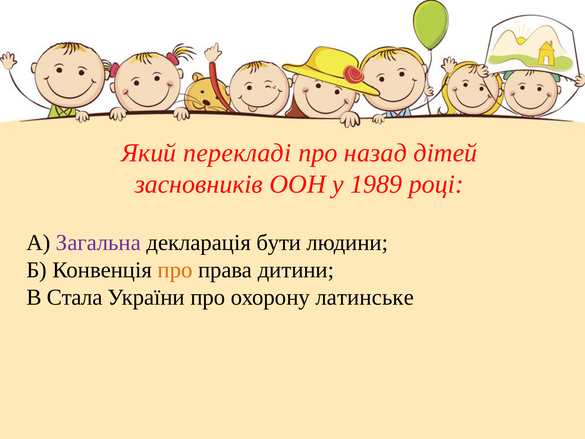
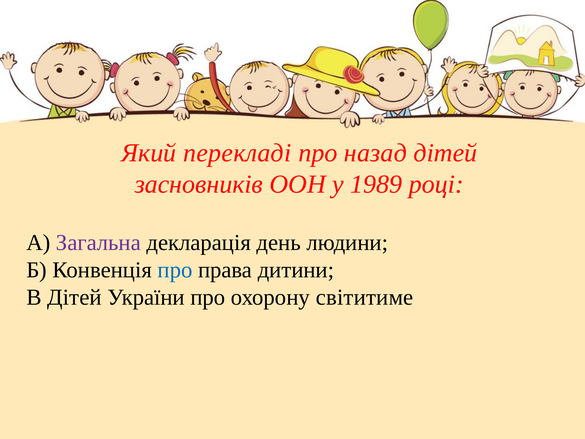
бути: бути -> день
про at (175, 270) colour: orange -> blue
В Стала: Стала -> Дітей
латинське: латинське -> світитиме
